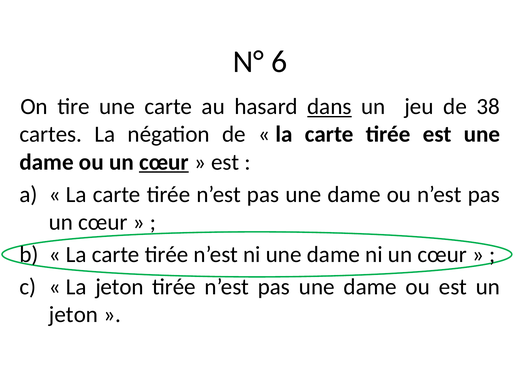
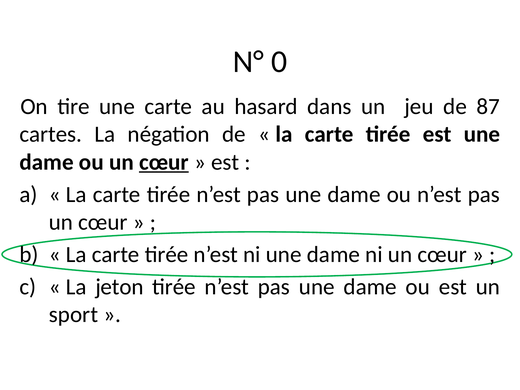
6: 6 -> 0
dans underline: present -> none
38: 38 -> 87
jeton at (73, 315): jeton -> sport
